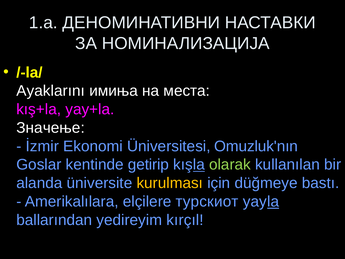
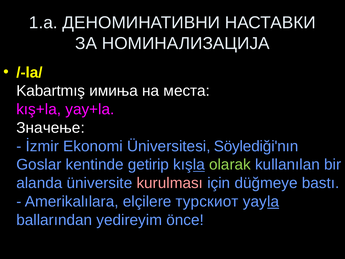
Ayaklarını: Ayaklarını -> Kabartmış
Omuzluk'nın: Omuzluk'nın -> Söylediği'nın
kurulması colour: yellow -> pink
kırçıl: kırçıl -> önce
